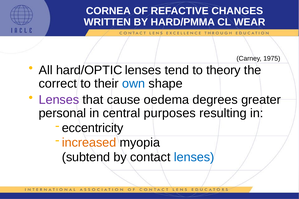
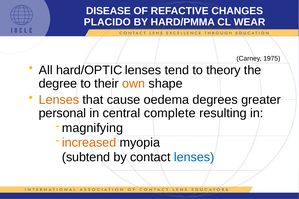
CORNEA: CORNEA -> DISEASE
WRITTEN: WRITTEN -> PLACIDO
correct: correct -> degree
own colour: blue -> orange
Lenses at (59, 100) colour: purple -> orange
purposes: purposes -> complete
eccentricity: eccentricity -> magnifying
